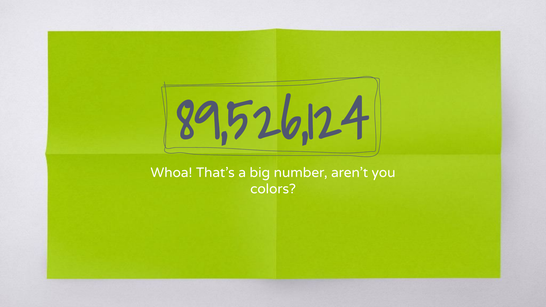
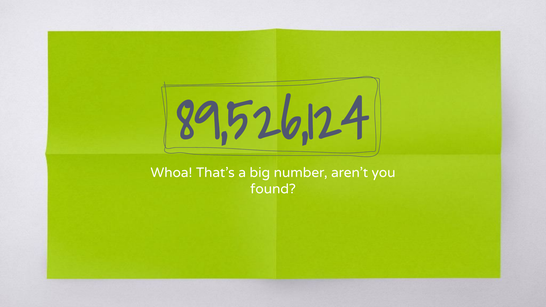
colors: colors -> found
